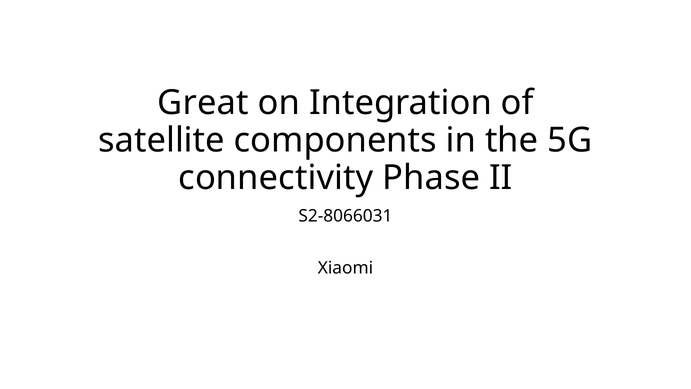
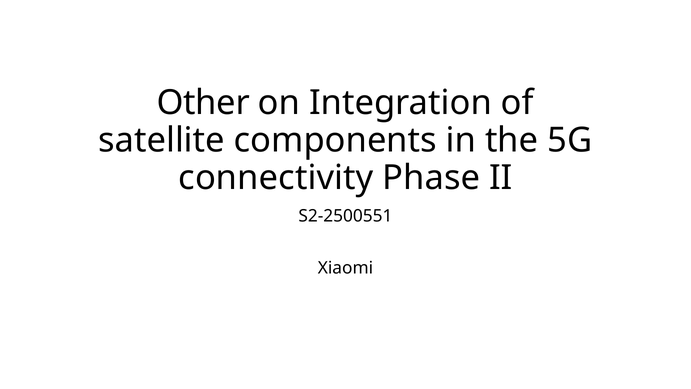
Great: Great -> Other
S2-8066031: S2-8066031 -> S2-2500551
